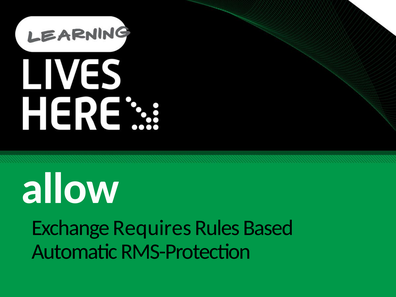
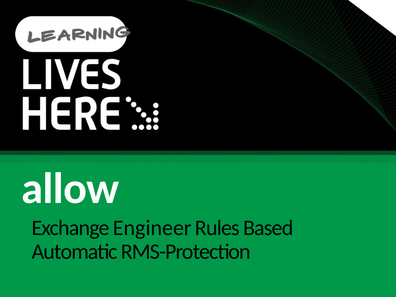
Requires: Requires -> Engineer
